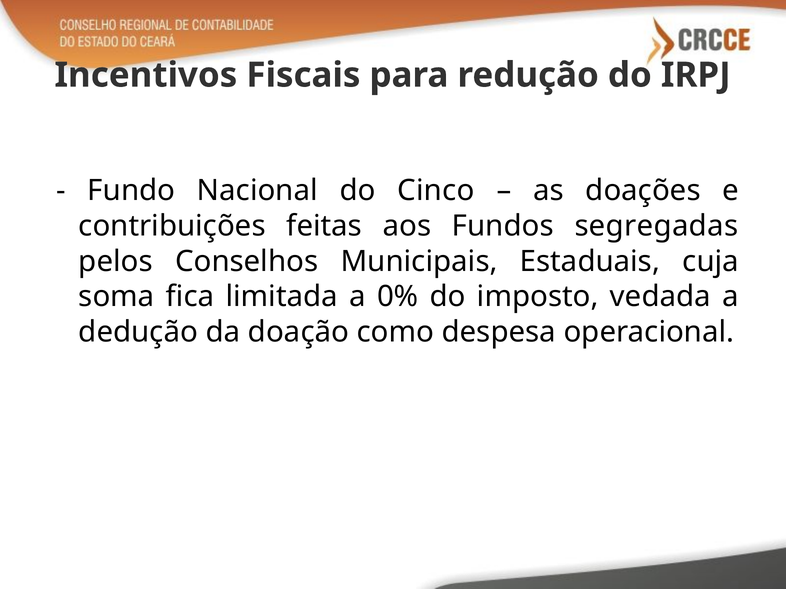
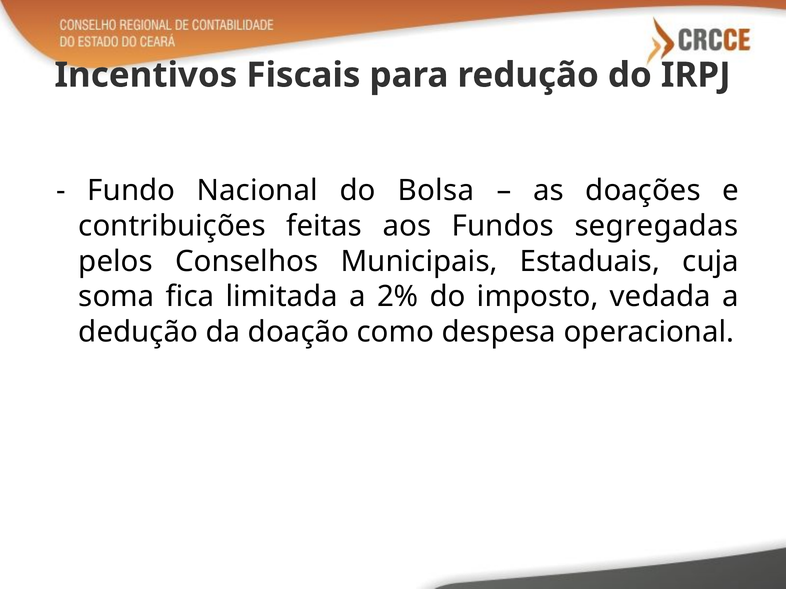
Cinco: Cinco -> Bolsa
0%: 0% -> 2%
